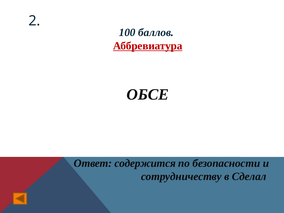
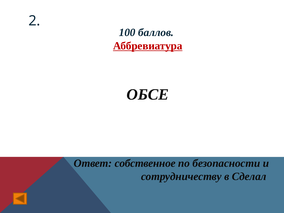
содержится: содержится -> собственное
